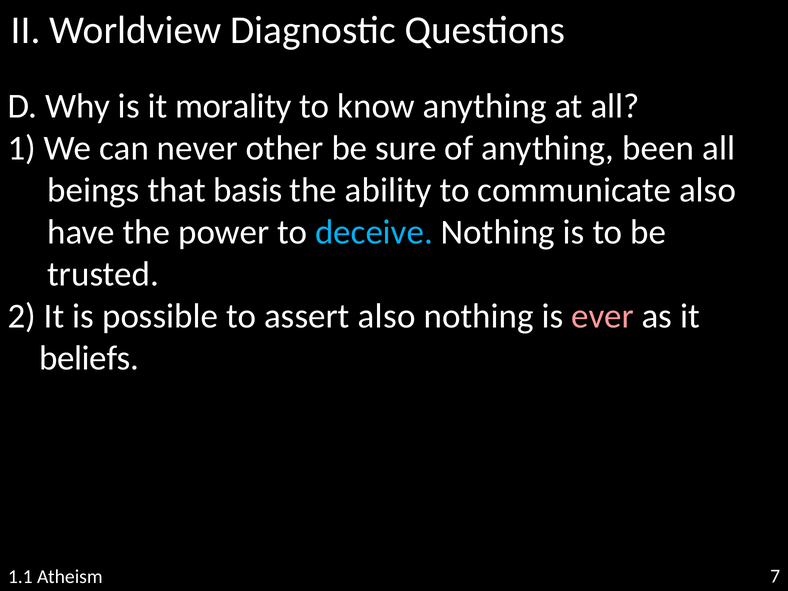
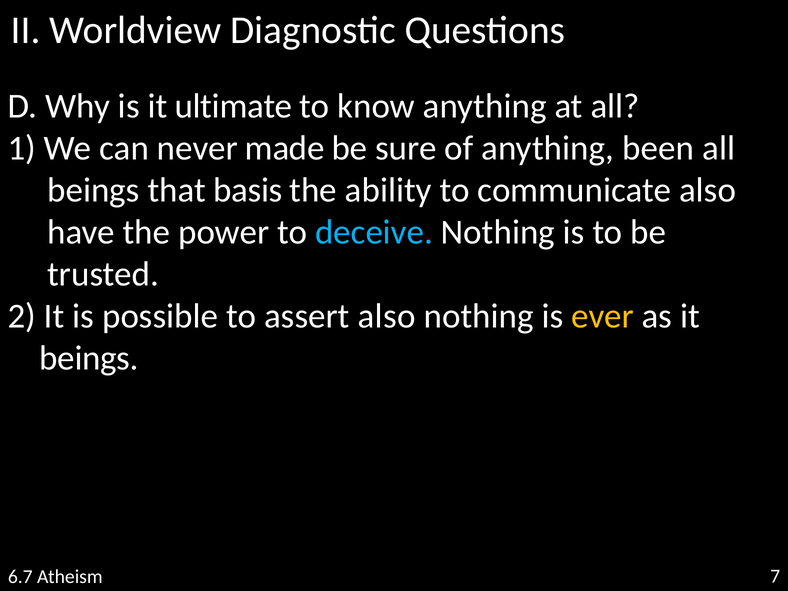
morality: morality -> ultimate
other: other -> made
ever colour: pink -> yellow
beliefs at (89, 358): beliefs -> beings
1.1: 1.1 -> 6.7
